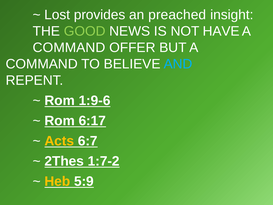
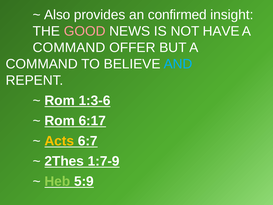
Lost: Lost -> Also
preached: preached -> confirmed
GOOD colour: light green -> pink
1:9-6: 1:9-6 -> 1:3-6
1:7-2: 1:7-2 -> 1:7-9
Heb colour: yellow -> light green
